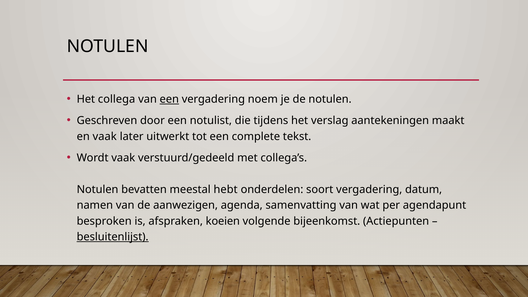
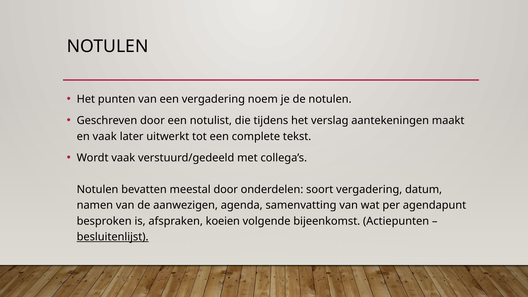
collega: collega -> punten
een at (169, 99) underline: present -> none
meestal hebt: hebt -> door
